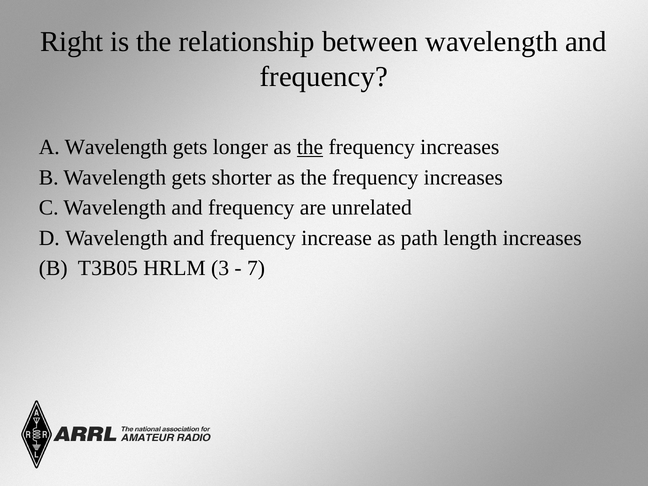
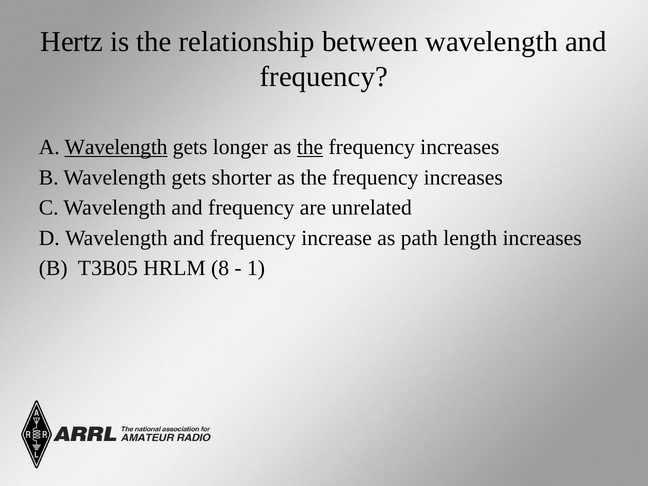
Right: Right -> Hertz
Wavelength at (116, 147) underline: none -> present
3: 3 -> 8
7: 7 -> 1
